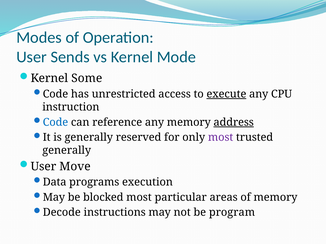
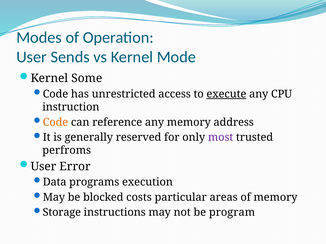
Code at (55, 122) colour: blue -> orange
address underline: present -> none
generally at (67, 151): generally -> perfroms
Move: Move -> Error
blocked most: most -> costs
Decode: Decode -> Storage
